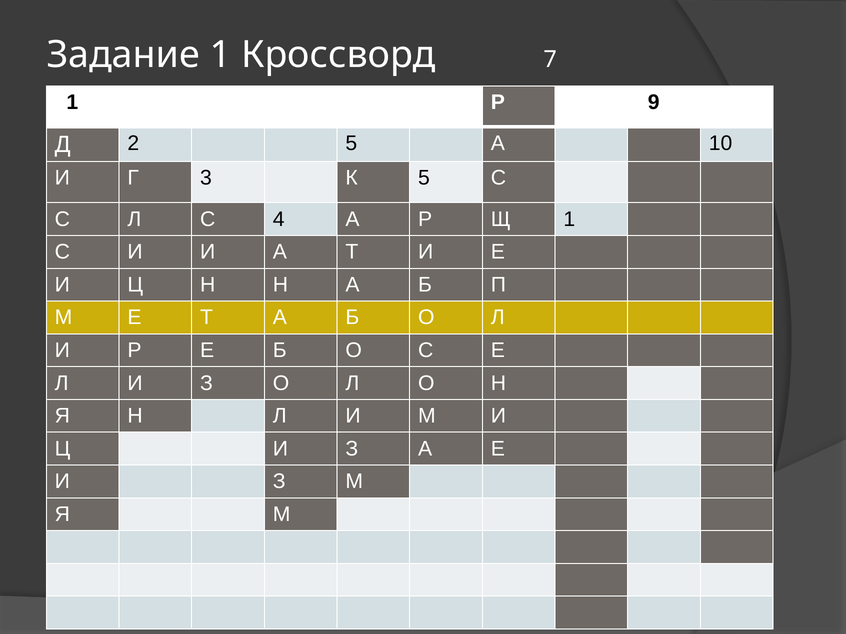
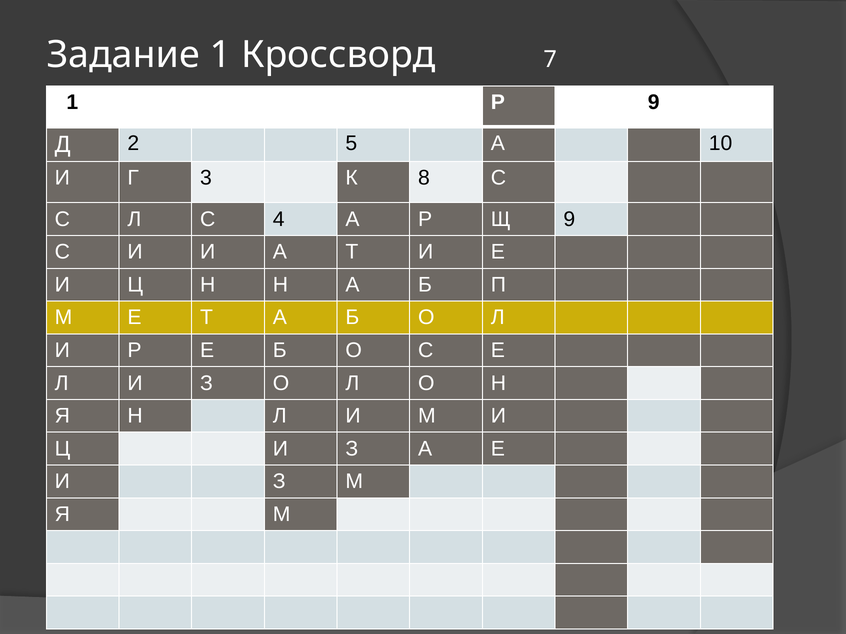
К 5: 5 -> 8
Щ 1: 1 -> 9
